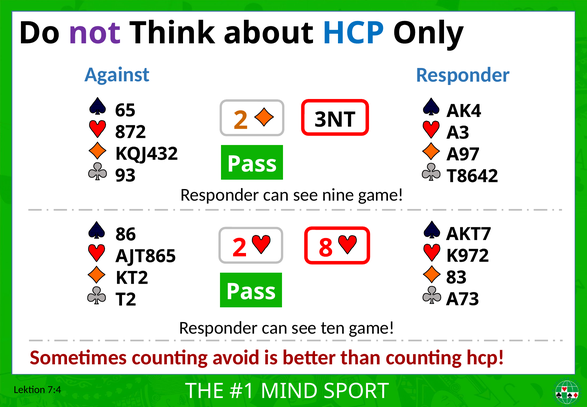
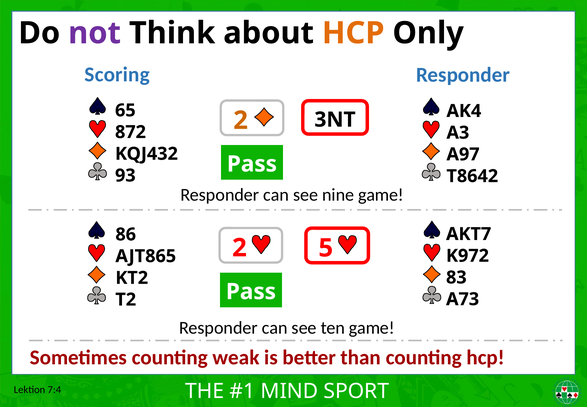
HCP at (353, 33) colour: blue -> orange
Against: Against -> Scoring
8: 8 -> 5
avoid: avoid -> weak
